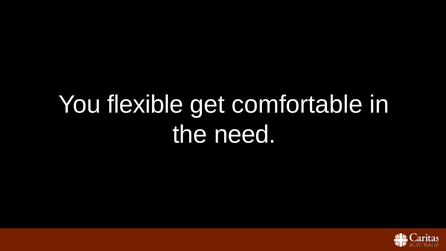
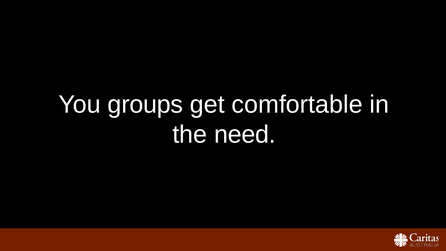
flexible: flexible -> groups
